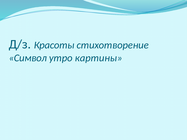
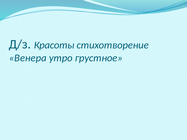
Символ: Символ -> Венера
картины: картины -> грустное
